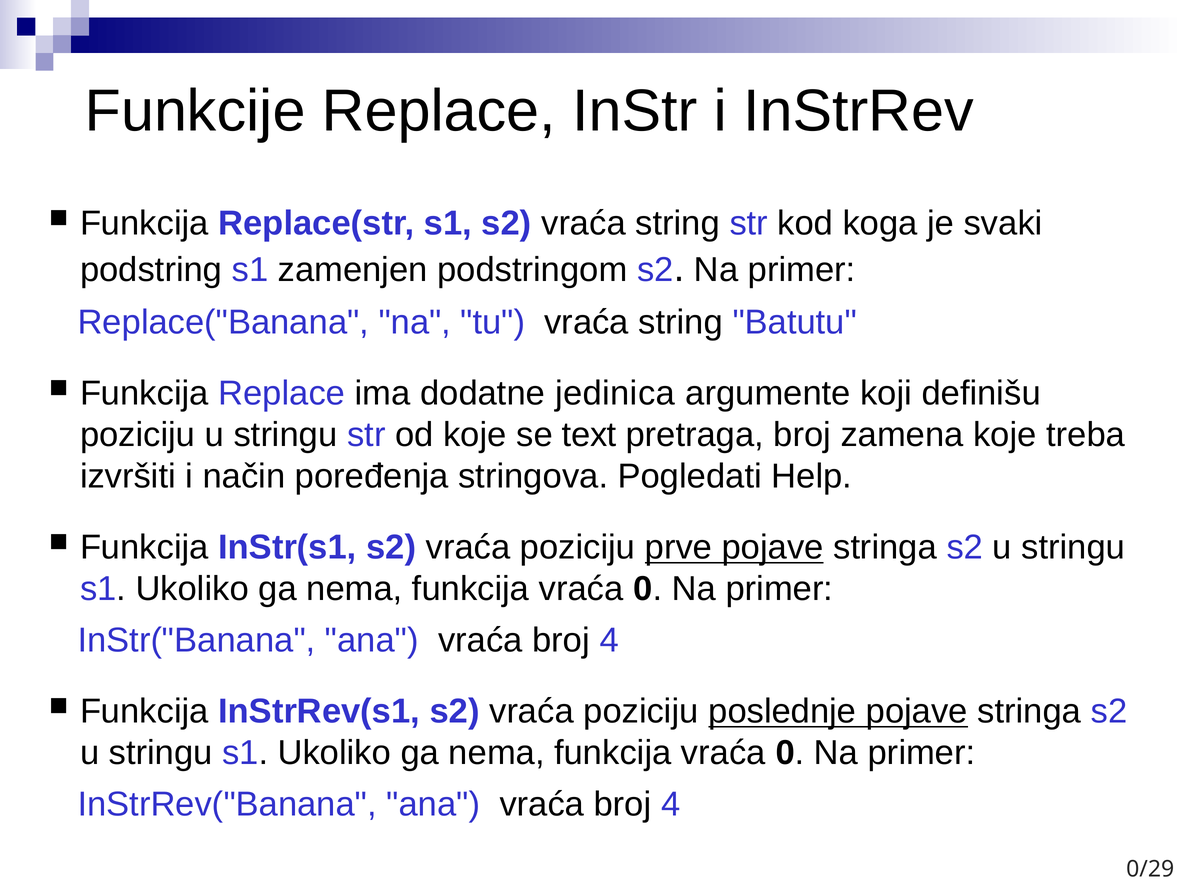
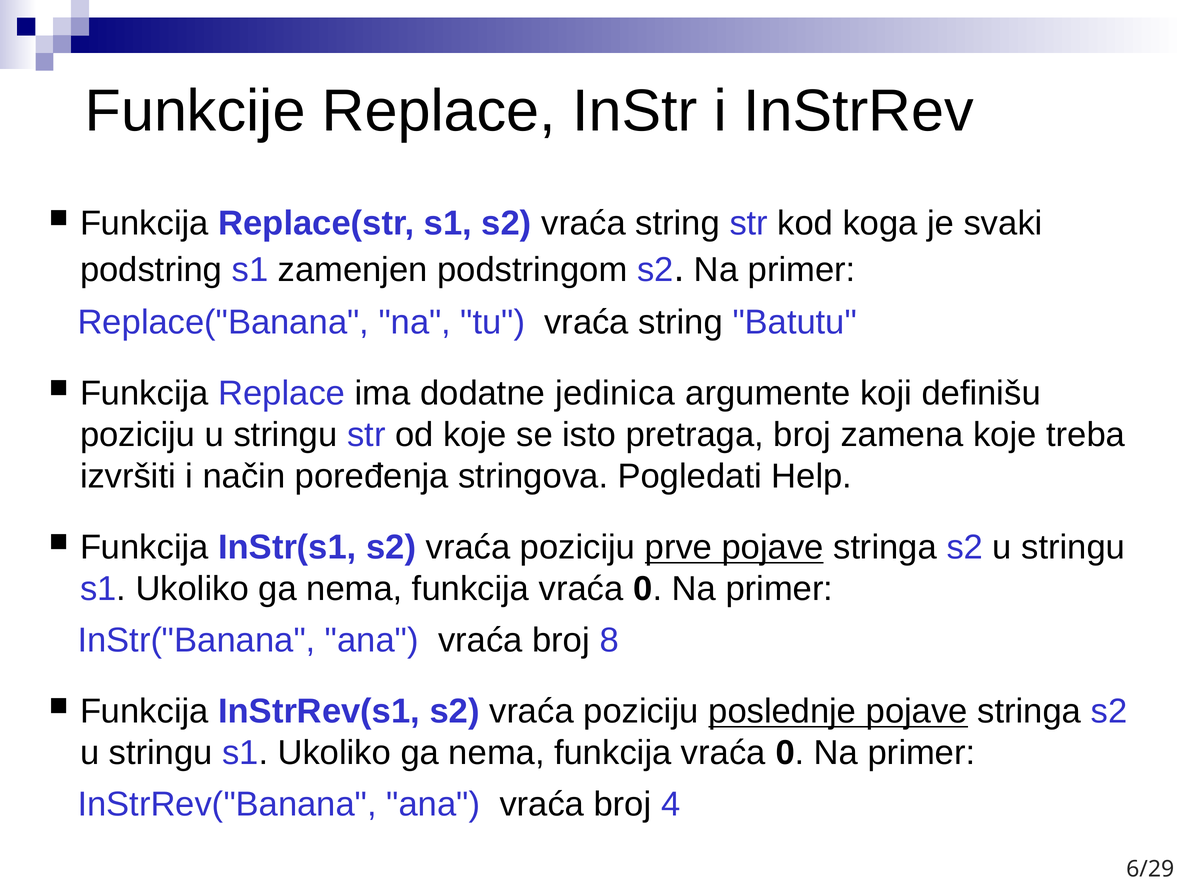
text: text -> isto
4 at (609, 641): 4 -> 8
0/29: 0/29 -> 6/29
